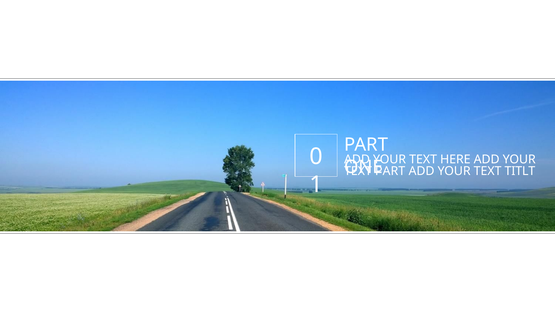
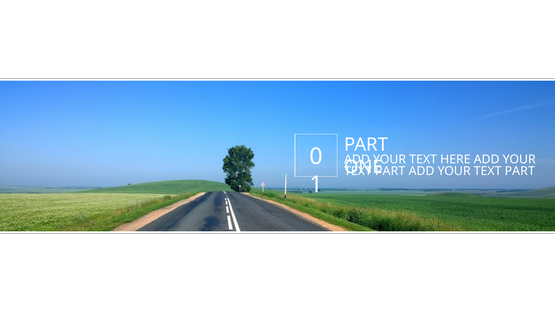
TITLT at (520, 171): TITLT -> PART
